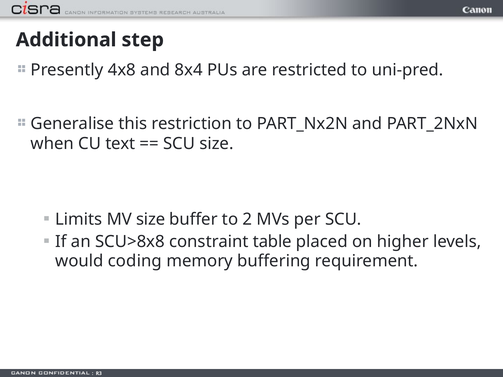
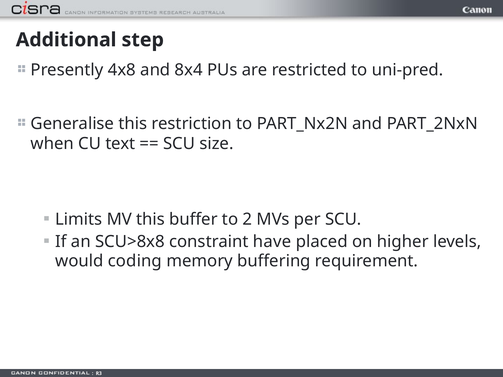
MV size: size -> this
table: table -> have
